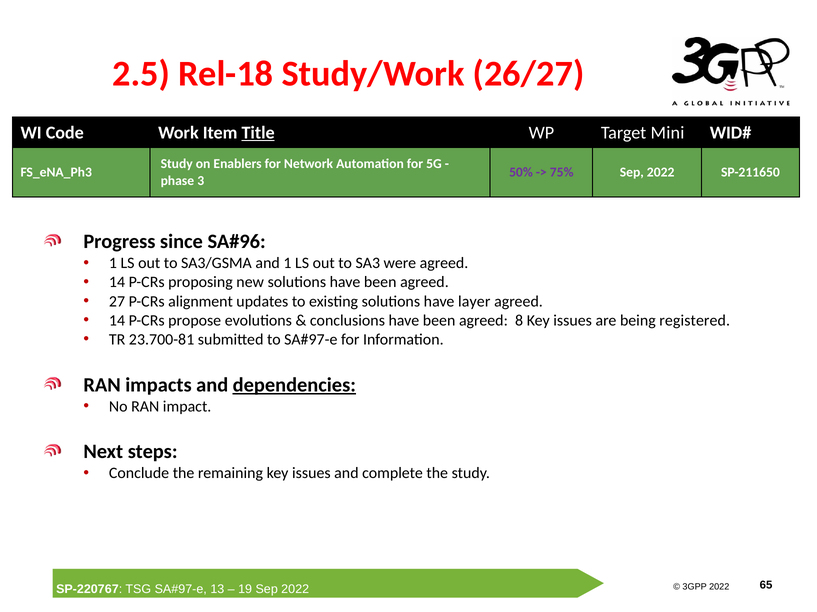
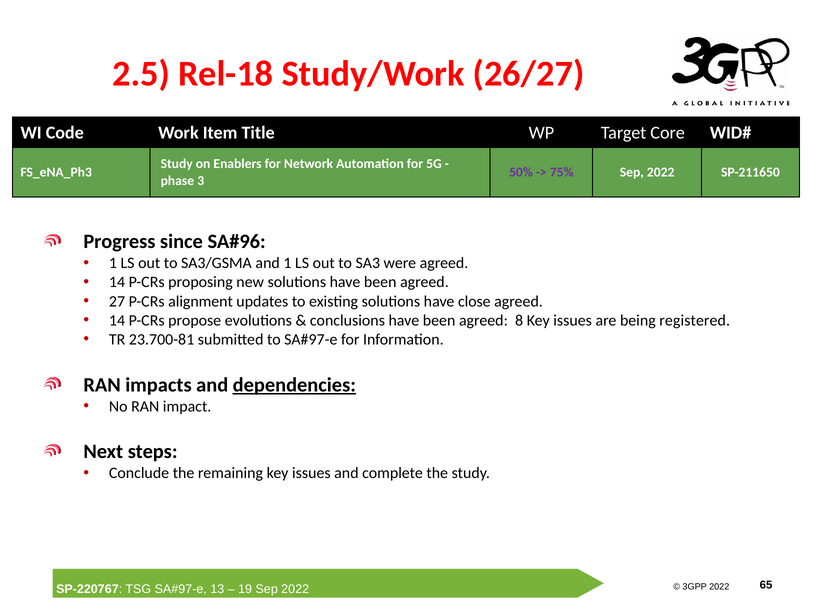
Title underline: present -> none
Mini: Mini -> Core
layer: layer -> close
